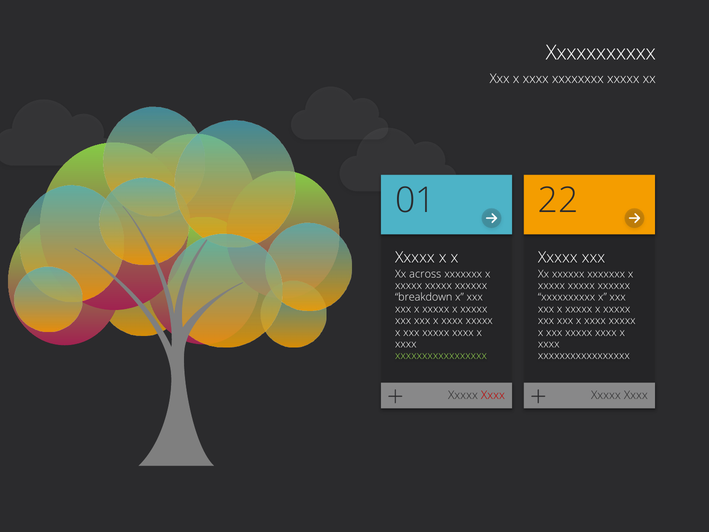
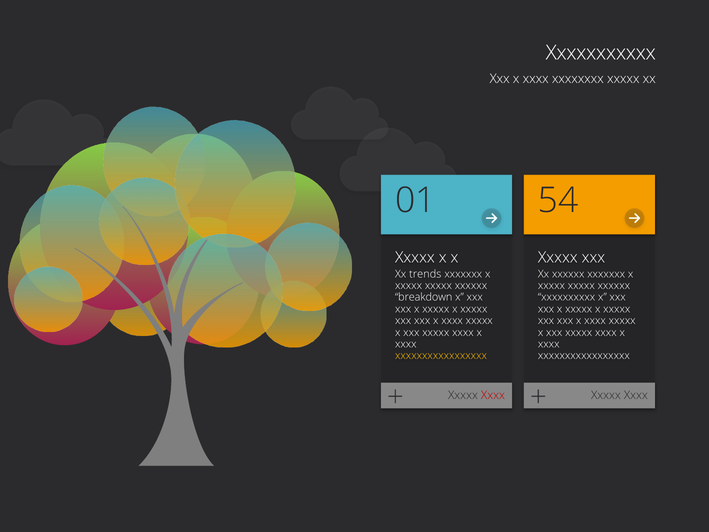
22: 22 -> 54
across: across -> trends
xxxxxxxxxxxxxxxxx at (441, 356) colour: light green -> yellow
